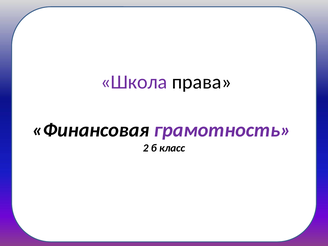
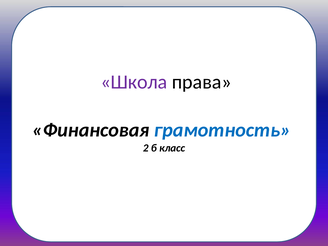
грамотность colour: purple -> blue
